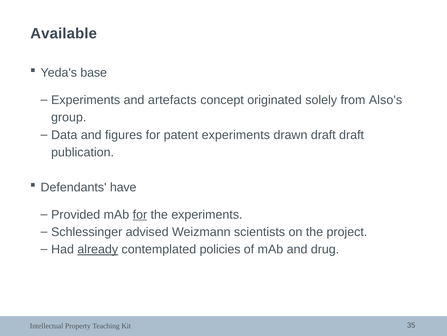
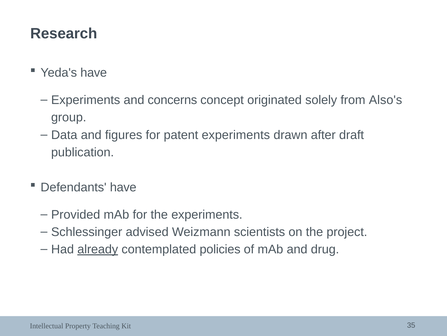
Available: Available -> Research
Yeda's base: base -> have
artefacts: artefacts -> concerns
drawn draft: draft -> after
for at (140, 214) underline: present -> none
